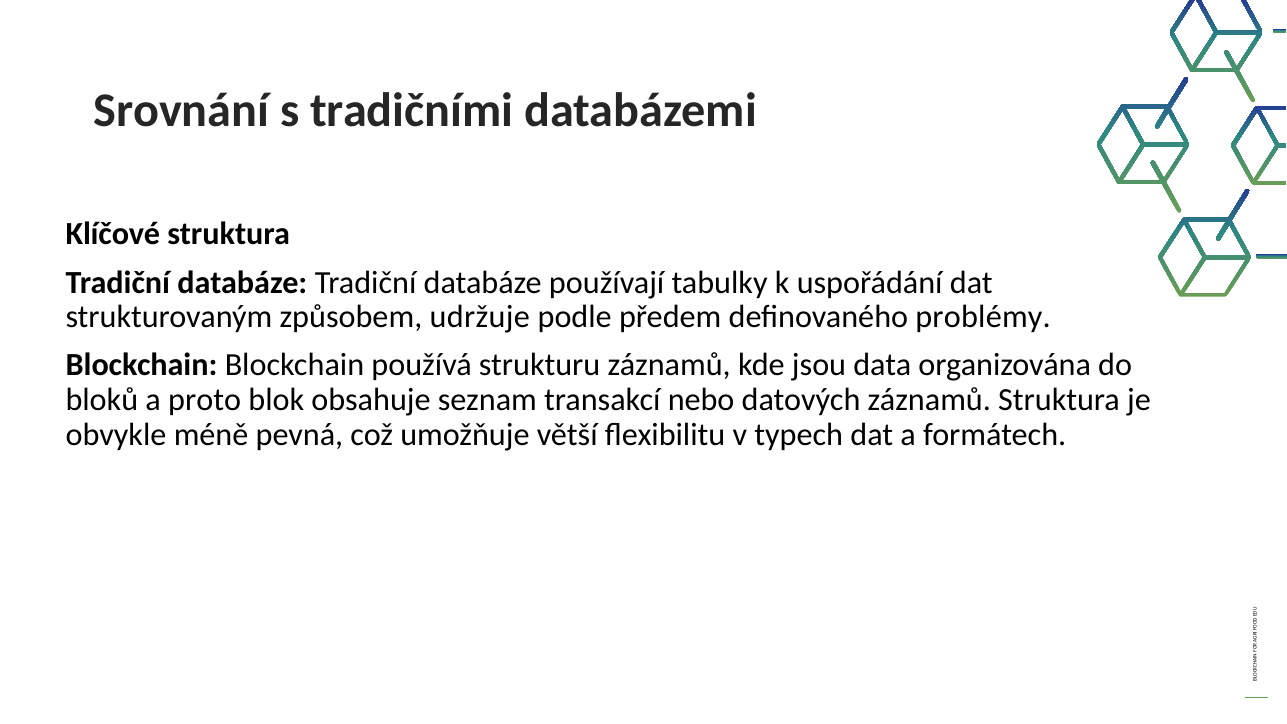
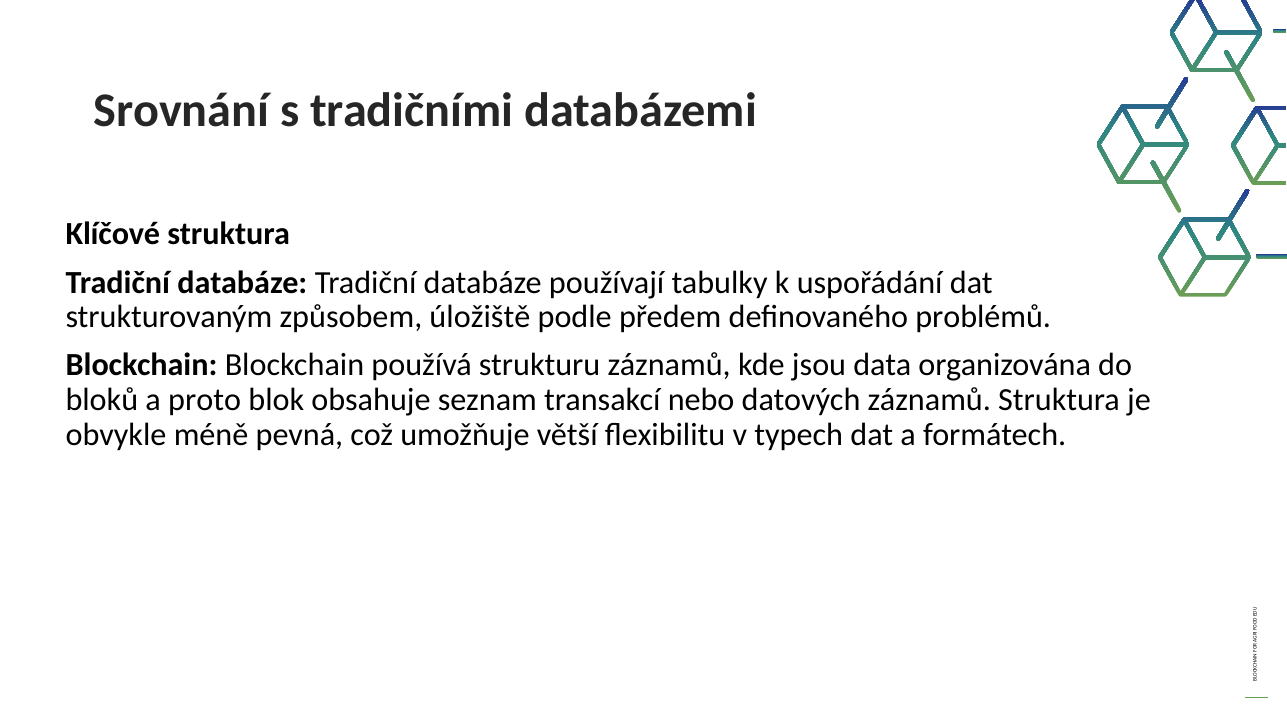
udržuje: udržuje -> úložiště
problémy: problémy -> problémů
